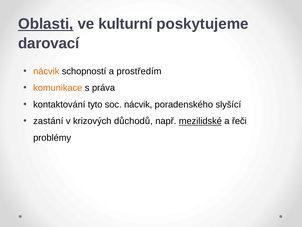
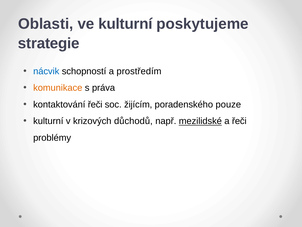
Oblasti underline: present -> none
darovací: darovací -> strategie
nácvik at (46, 71) colour: orange -> blue
kontaktování tyto: tyto -> řeči
soc nácvik: nácvik -> žijícím
slyšící: slyšící -> pouze
zastání at (48, 121): zastání -> kulturní
